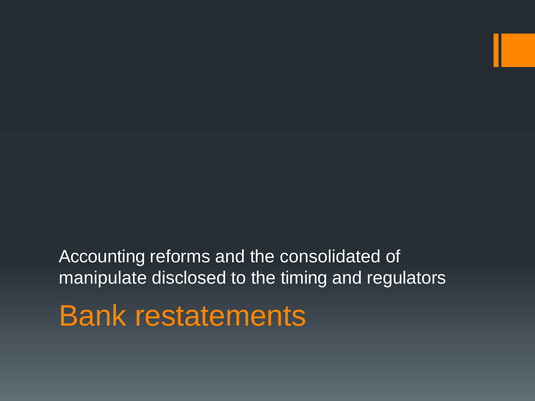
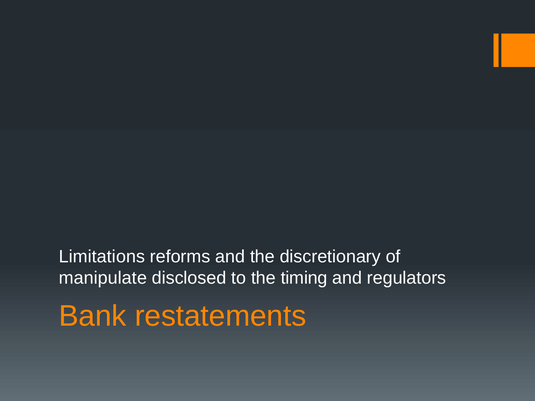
Accounting: Accounting -> Limitations
consolidated: consolidated -> discretionary
